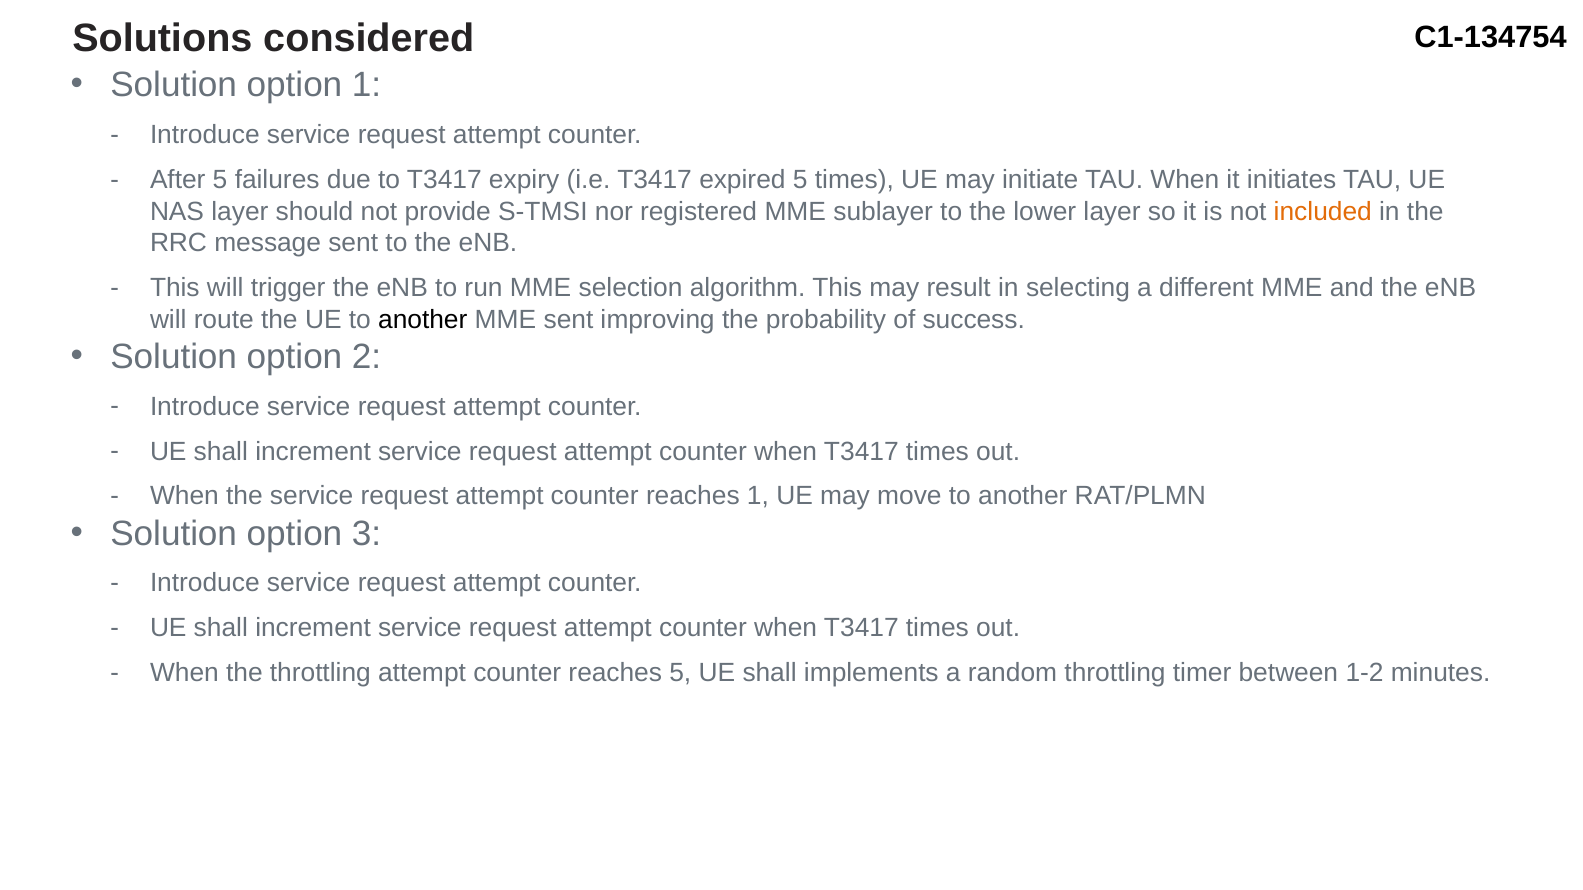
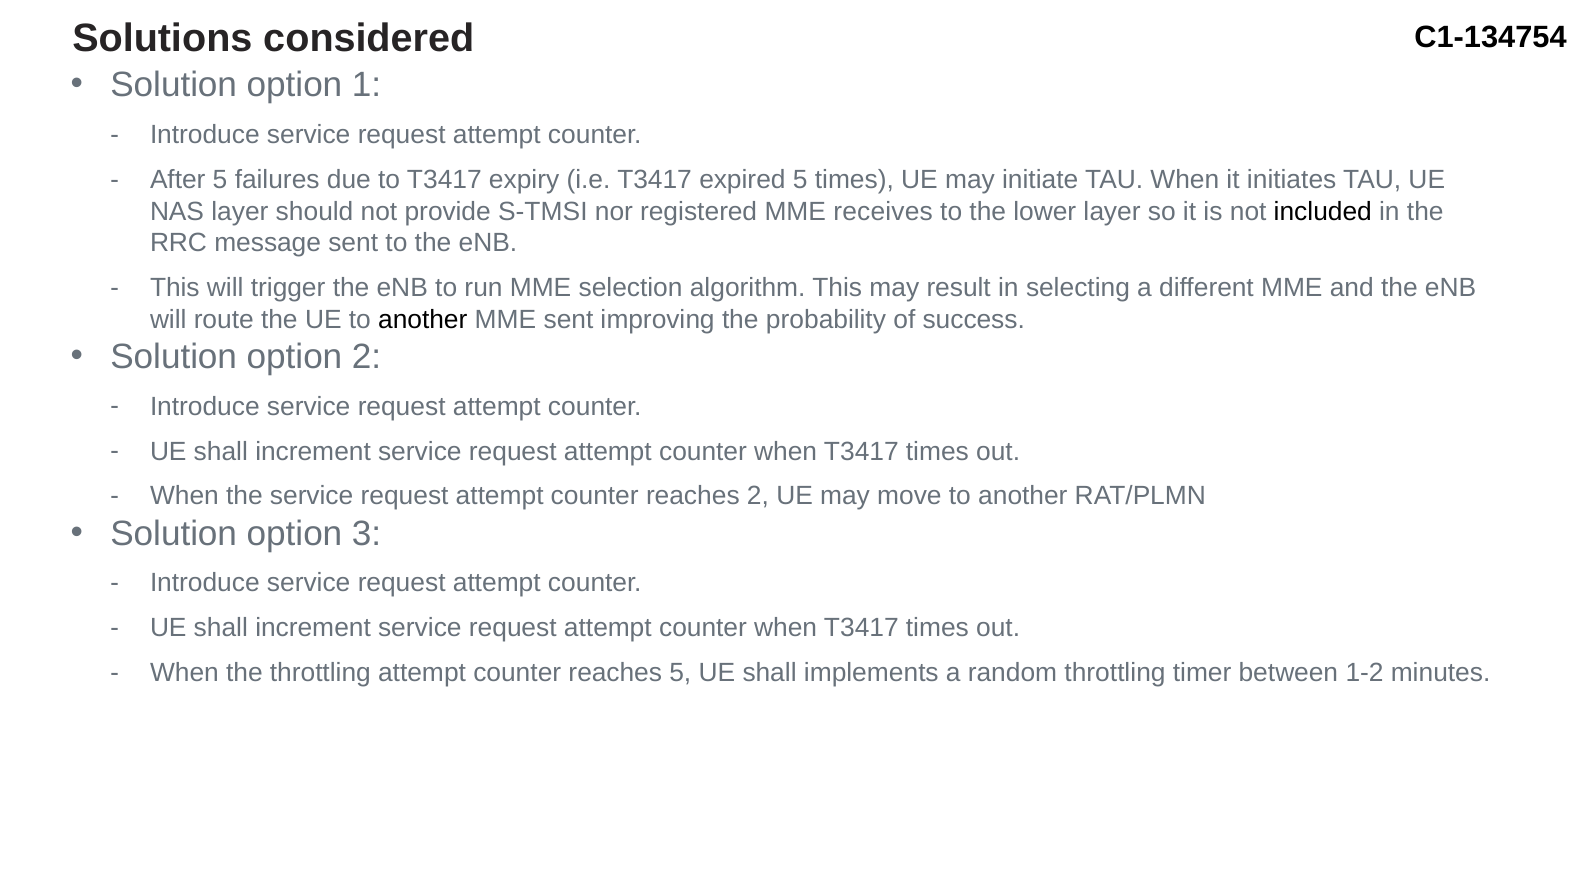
sublayer: sublayer -> receives
included colour: orange -> black
reaches 1: 1 -> 2
